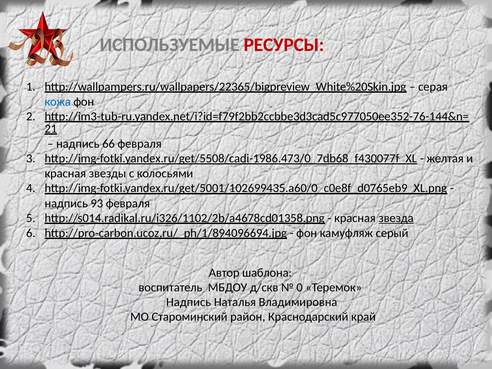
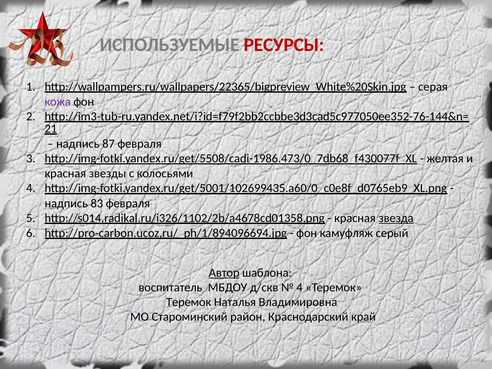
кожа colour: blue -> purple
66: 66 -> 87
93: 93 -> 83
Автор underline: none -> present
0 at (300, 287): 0 -> 4
Надпись at (189, 302): Надпись -> Теремок
